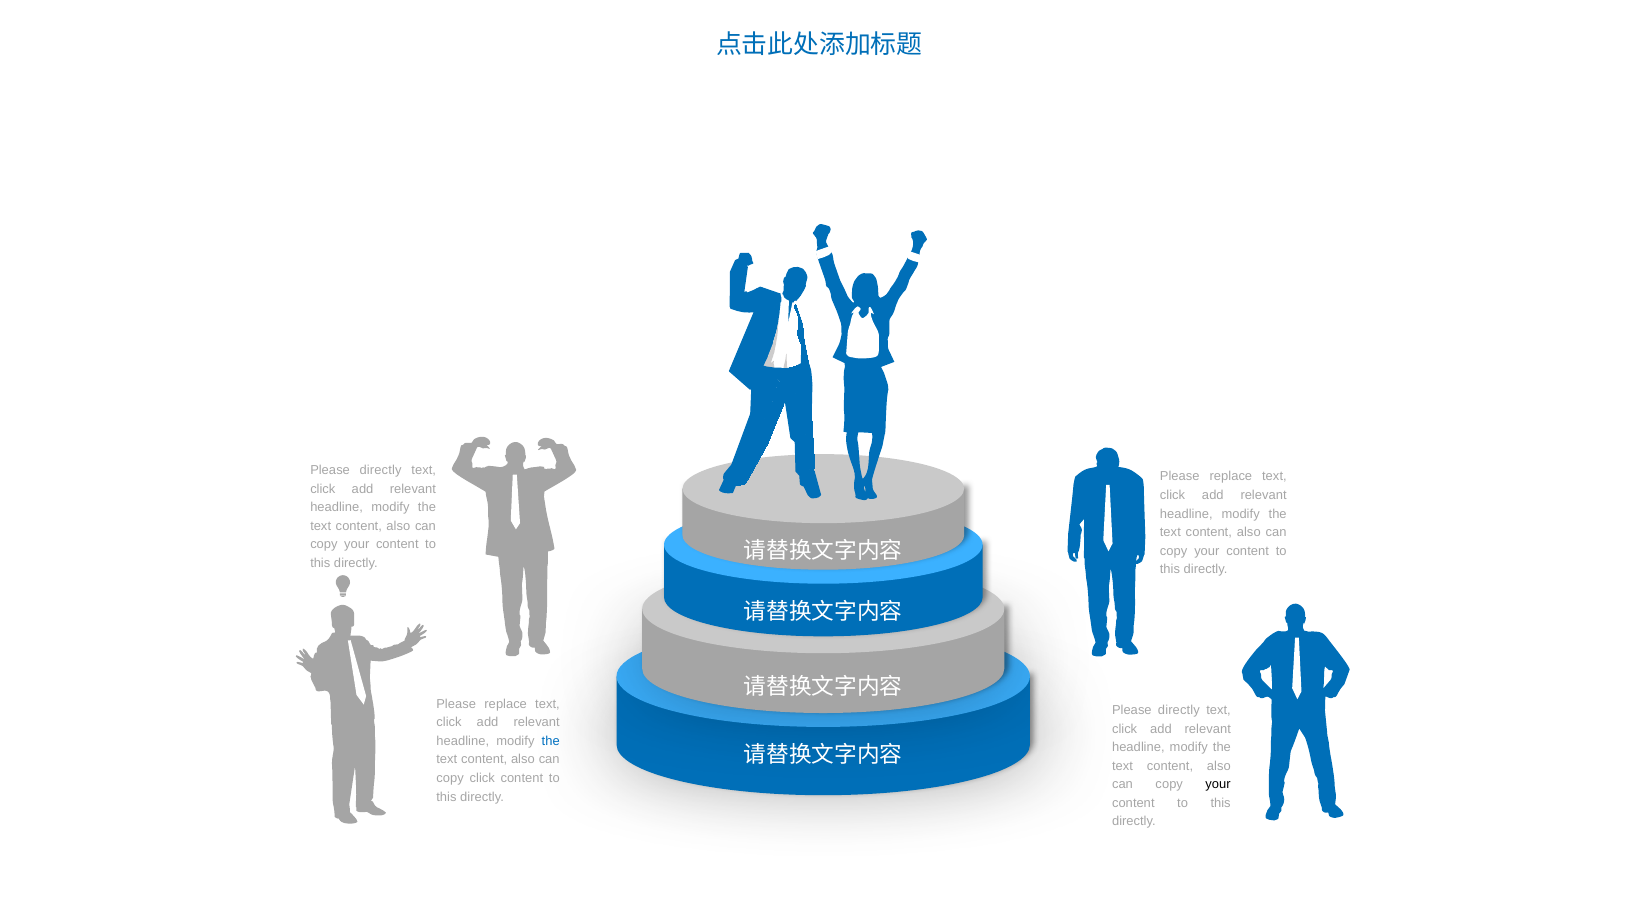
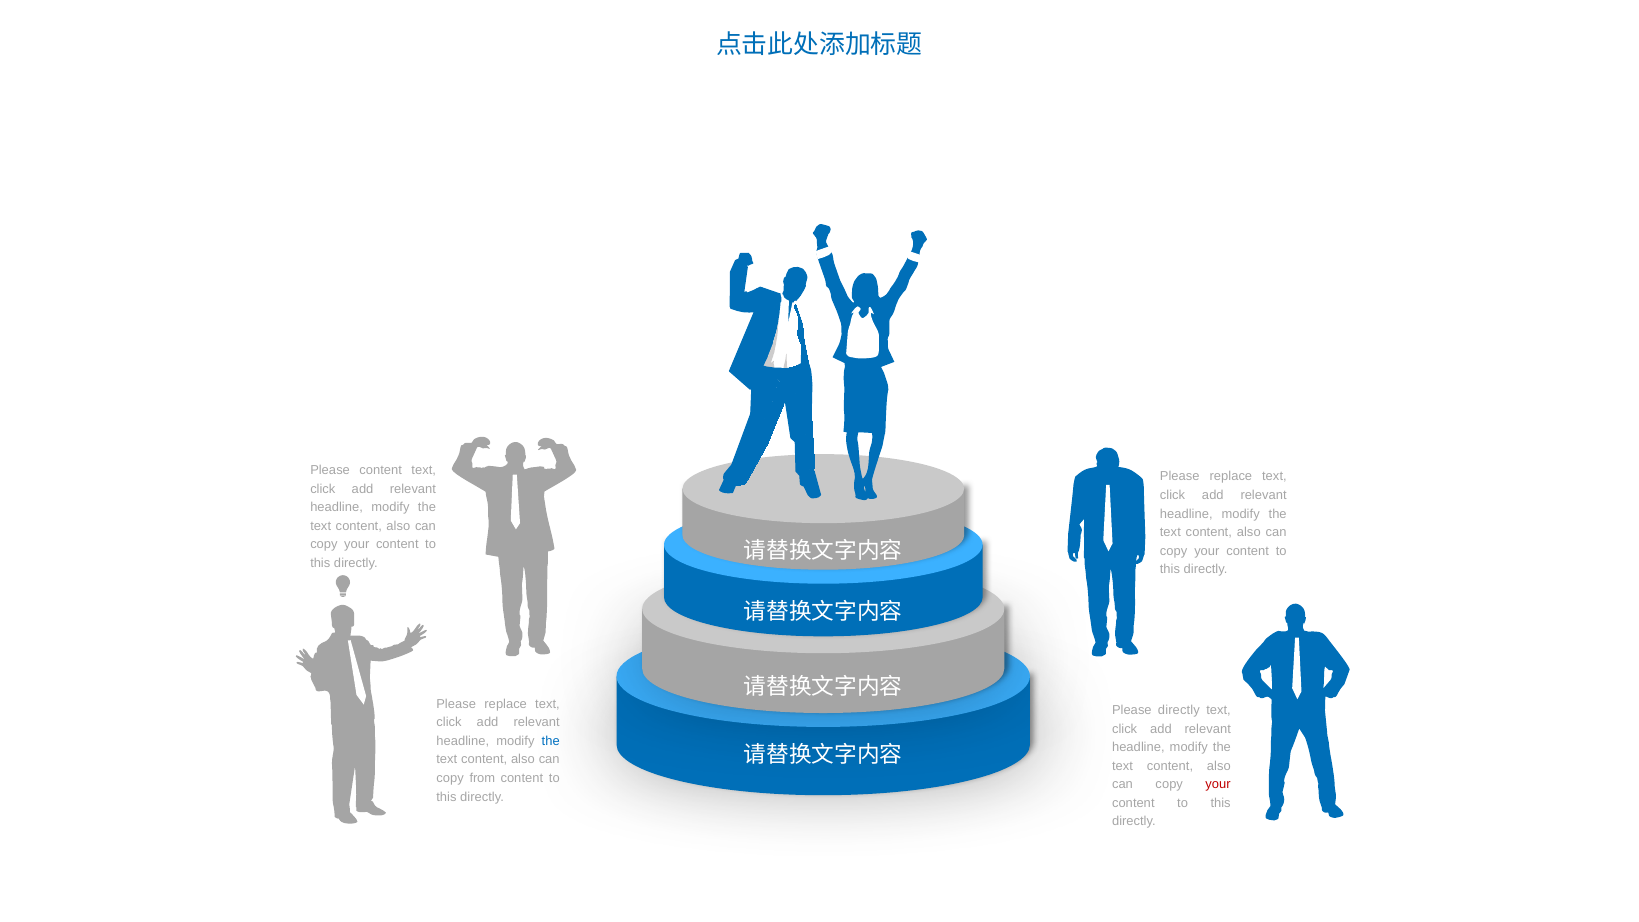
directly at (381, 470): directly -> content
copy click: click -> from
your at (1218, 784) colour: black -> red
